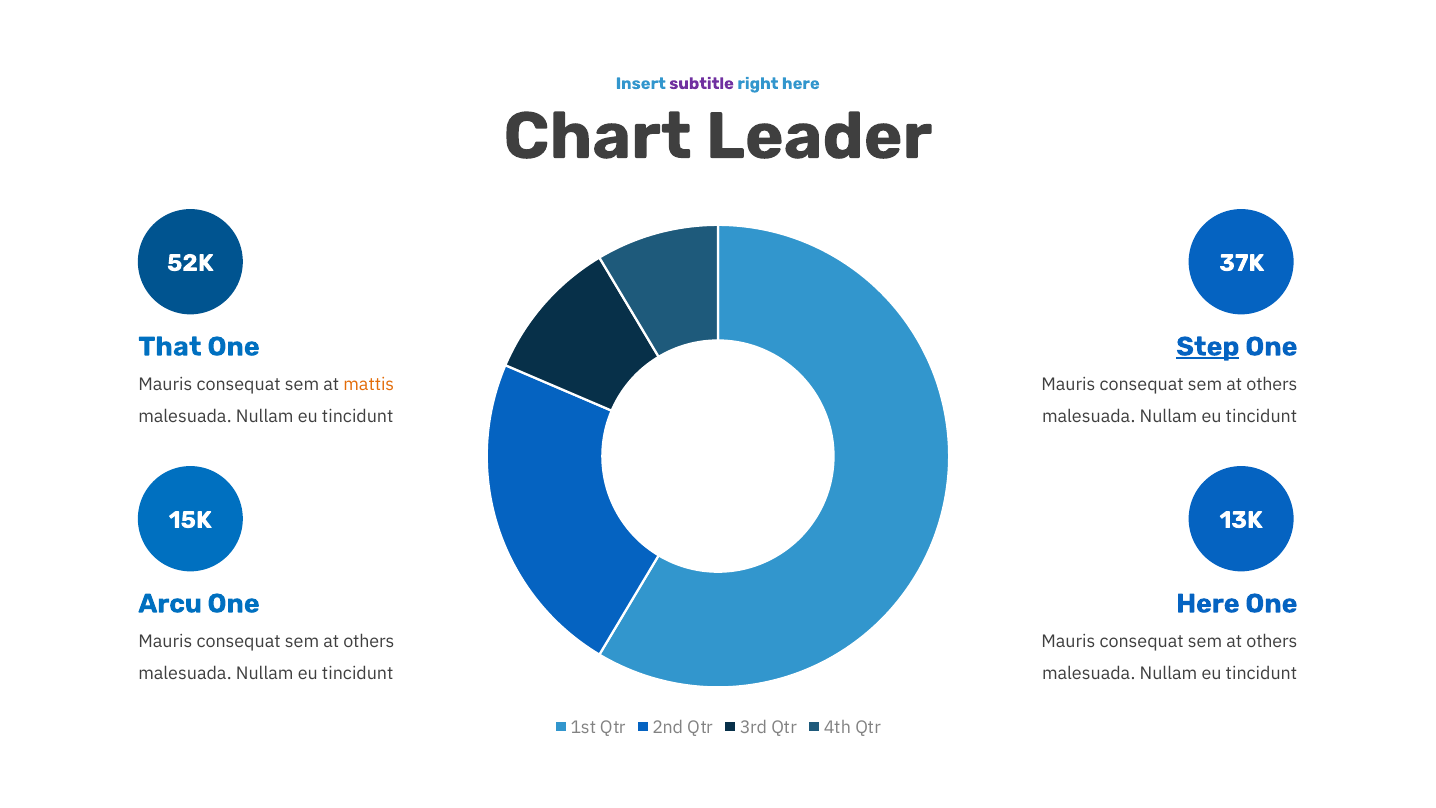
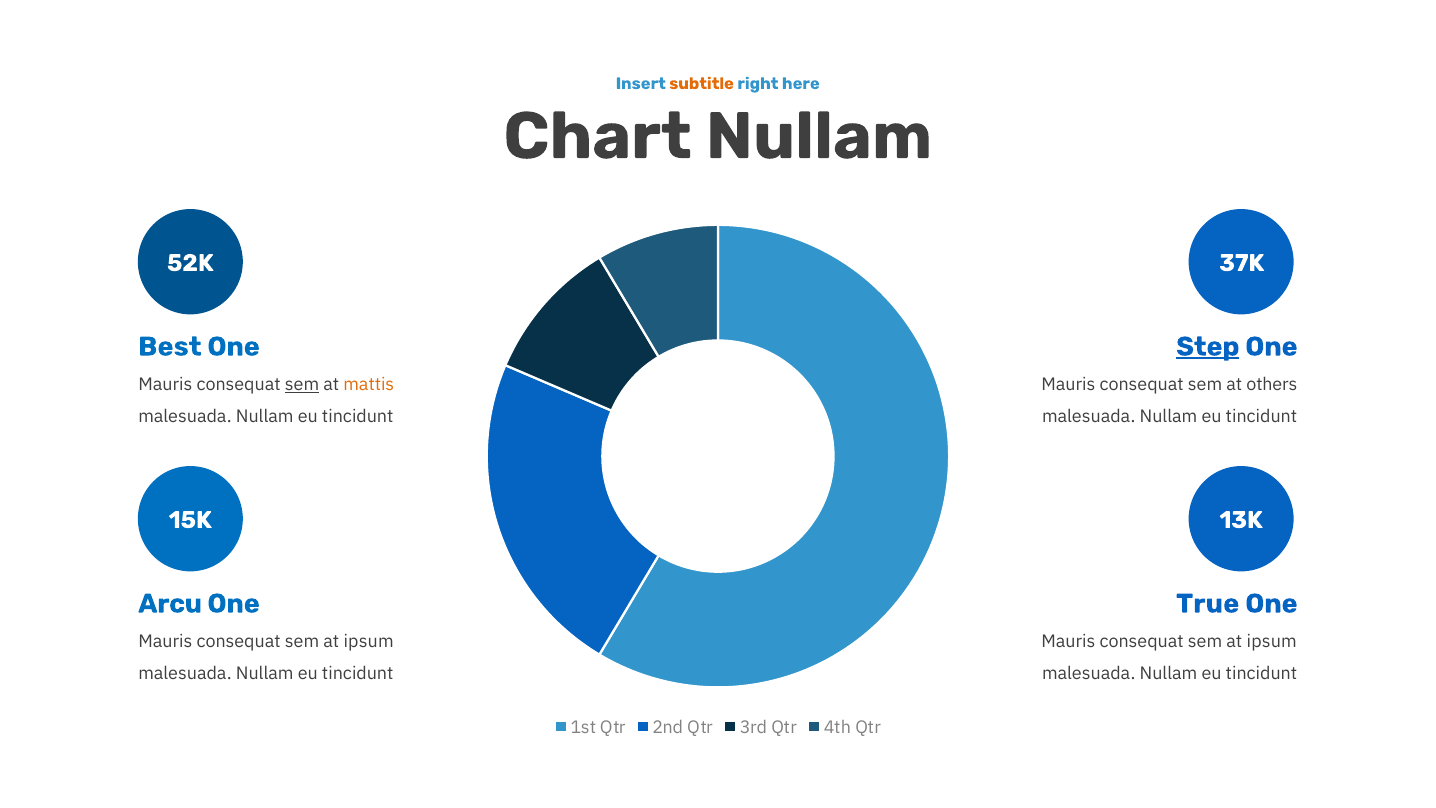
subtitle colour: purple -> orange
Chart Leader: Leader -> Nullam
That: That -> Best
sem at (302, 384) underline: none -> present
Here at (1208, 603): Here -> True
others at (369, 641): others -> ipsum
others at (1272, 641): others -> ipsum
